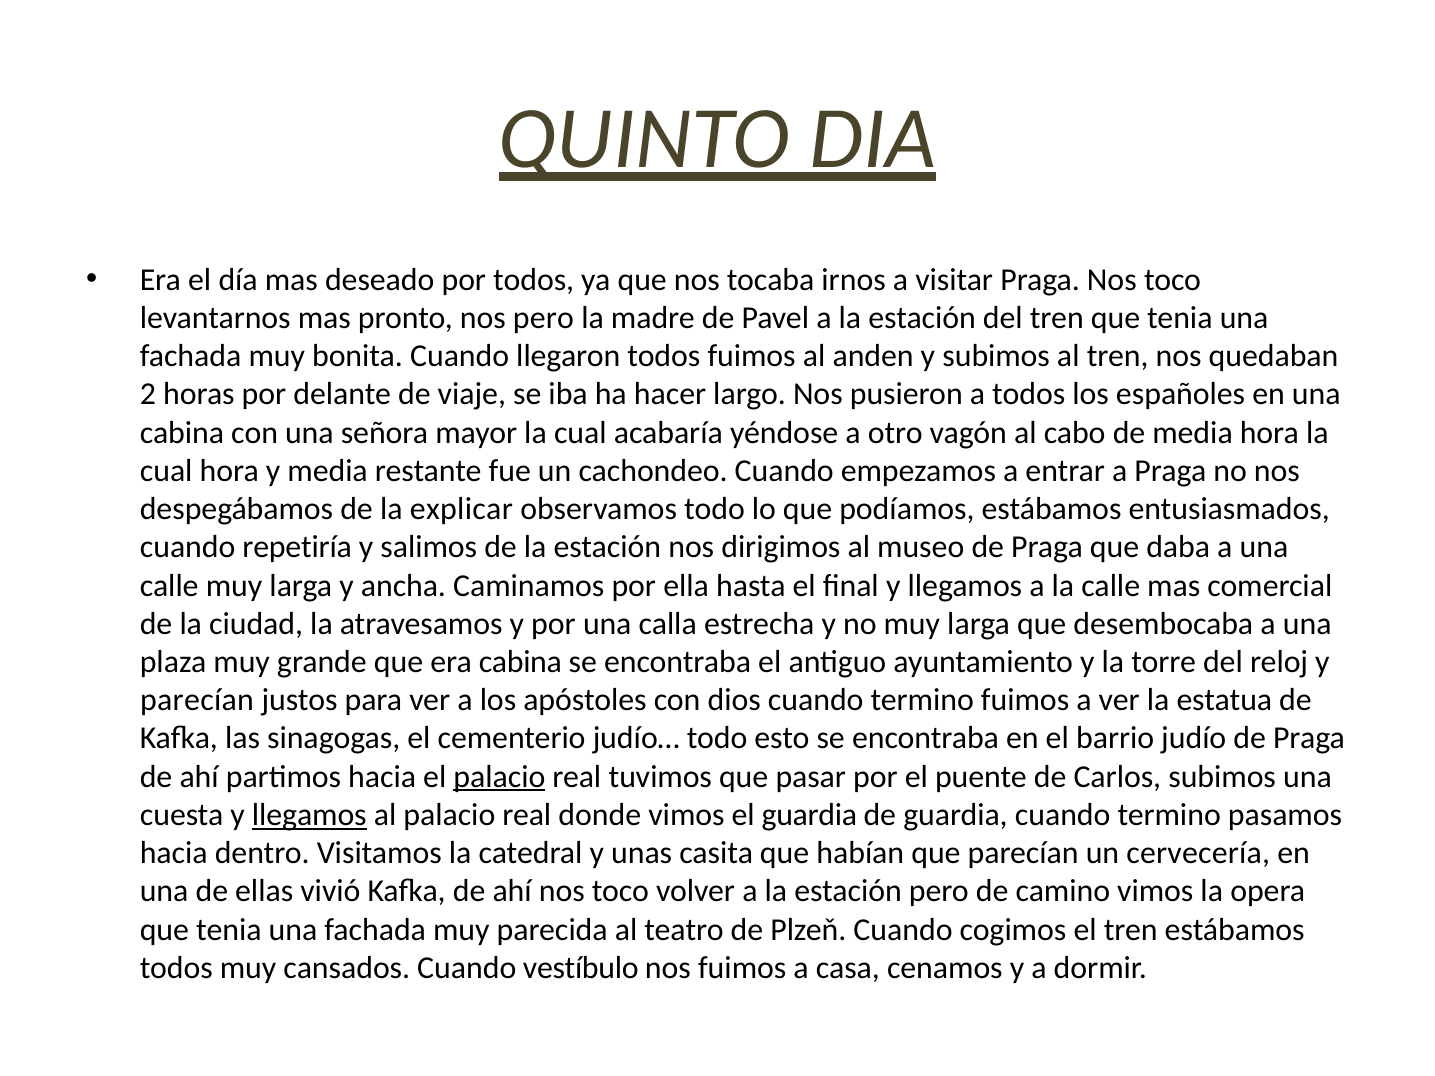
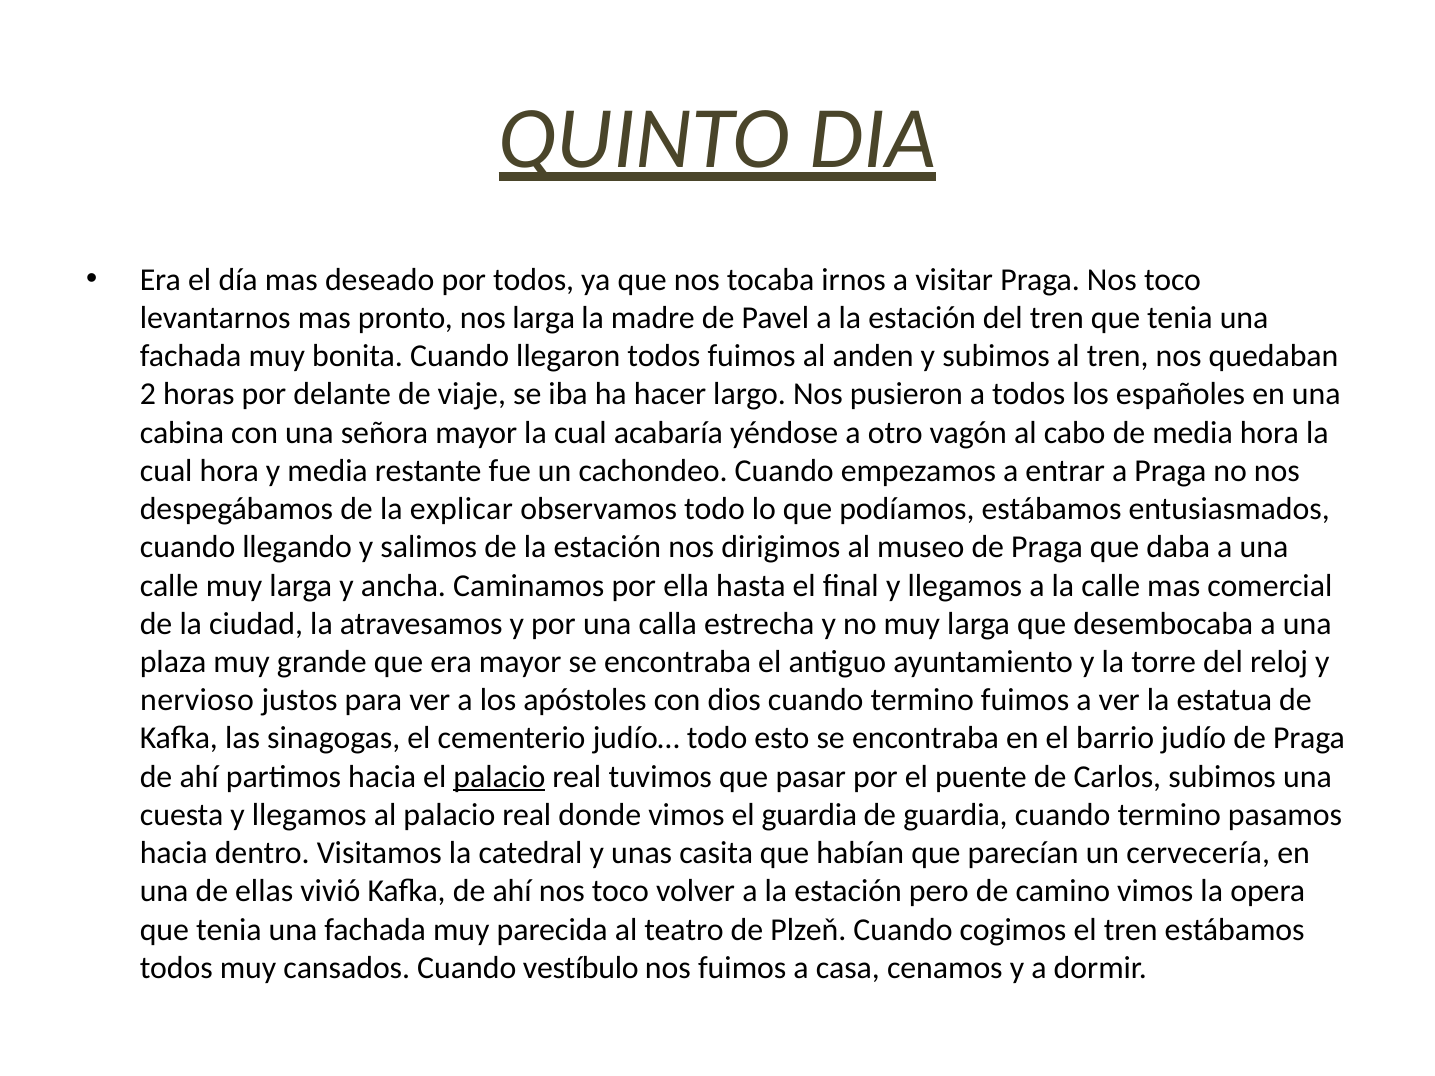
nos pero: pero -> larga
repetiría: repetiría -> llegando
era cabina: cabina -> mayor
parecían at (197, 700): parecían -> nervioso
llegamos at (309, 815) underline: present -> none
